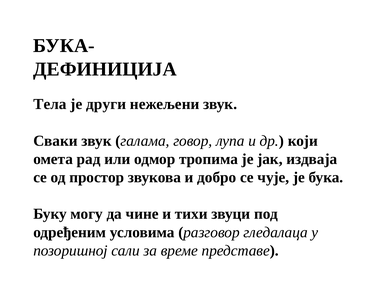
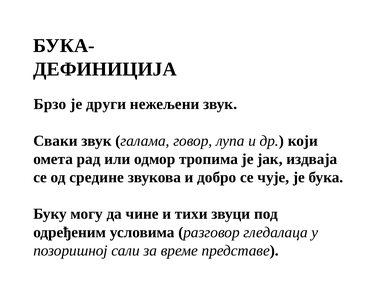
Тела: Тела -> Брзо
простор: простор -> средине
